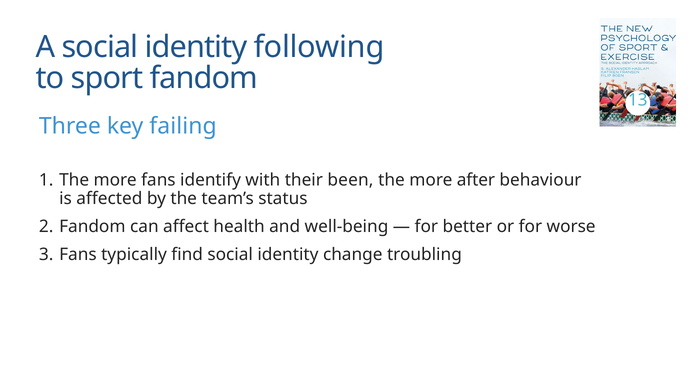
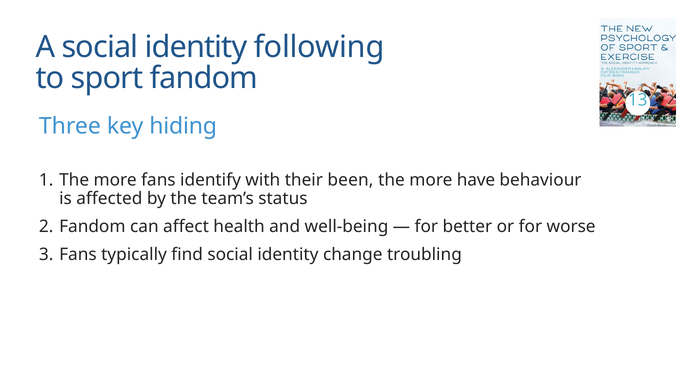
failing: failing -> hiding
after: after -> have
